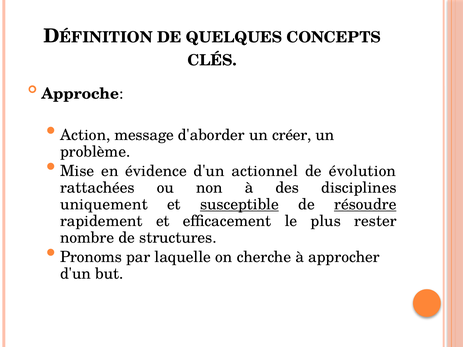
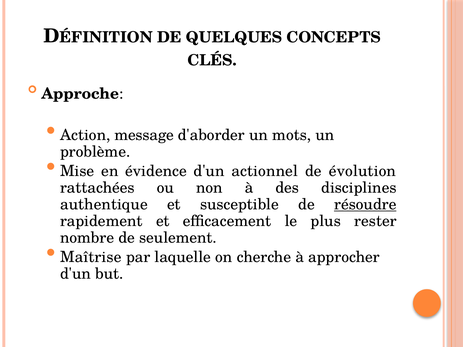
créer: créer -> mots
uniquement: uniquement -> authentique
susceptible underline: present -> none
structures: structures -> seulement
Pronoms: Pronoms -> Maîtrise
